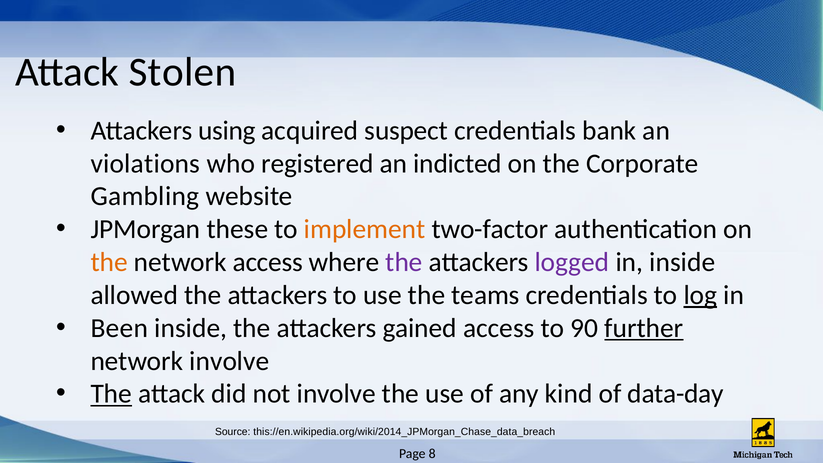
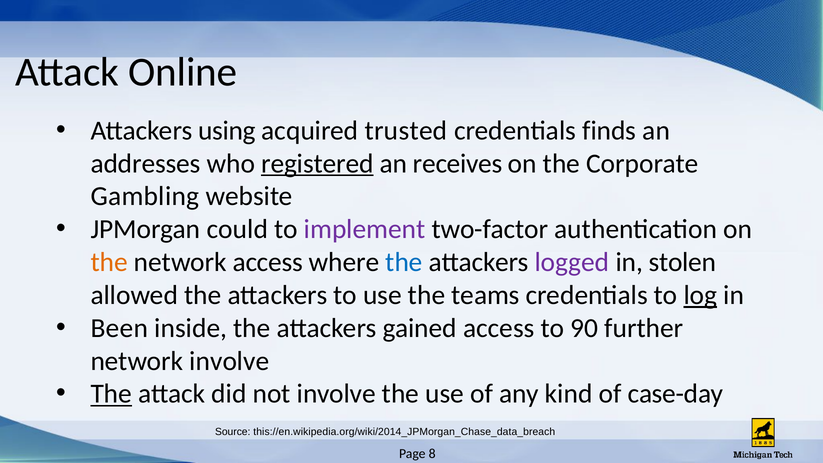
Stolen: Stolen -> Online
suspect: suspect -> trusted
bank: bank -> finds
violations: violations -> addresses
registered underline: none -> present
indicted: indicted -> receives
these: these -> could
implement colour: orange -> purple
the at (404, 262) colour: purple -> blue
in inside: inside -> stolen
further underline: present -> none
data-day: data-day -> case-day
